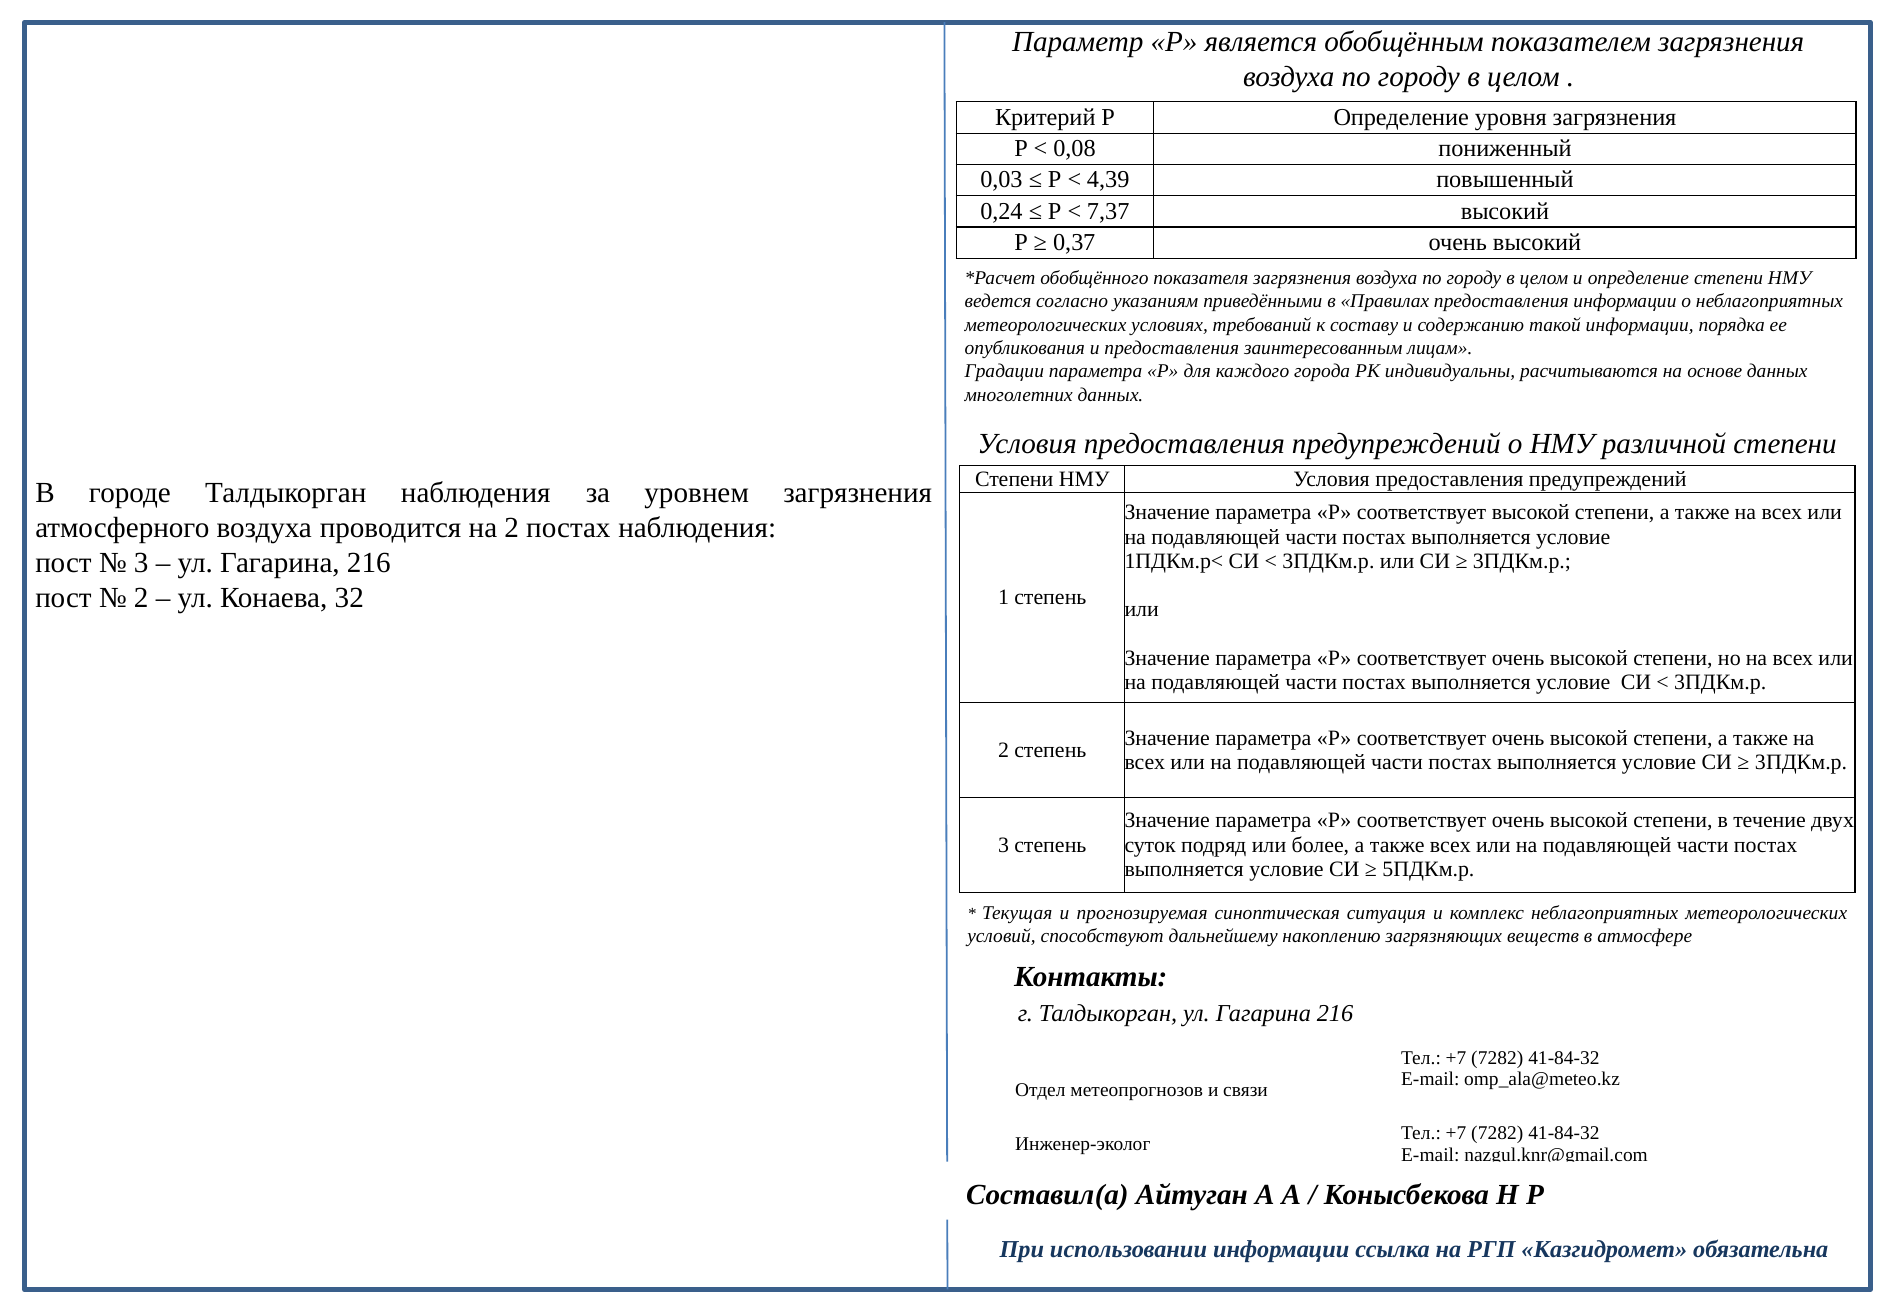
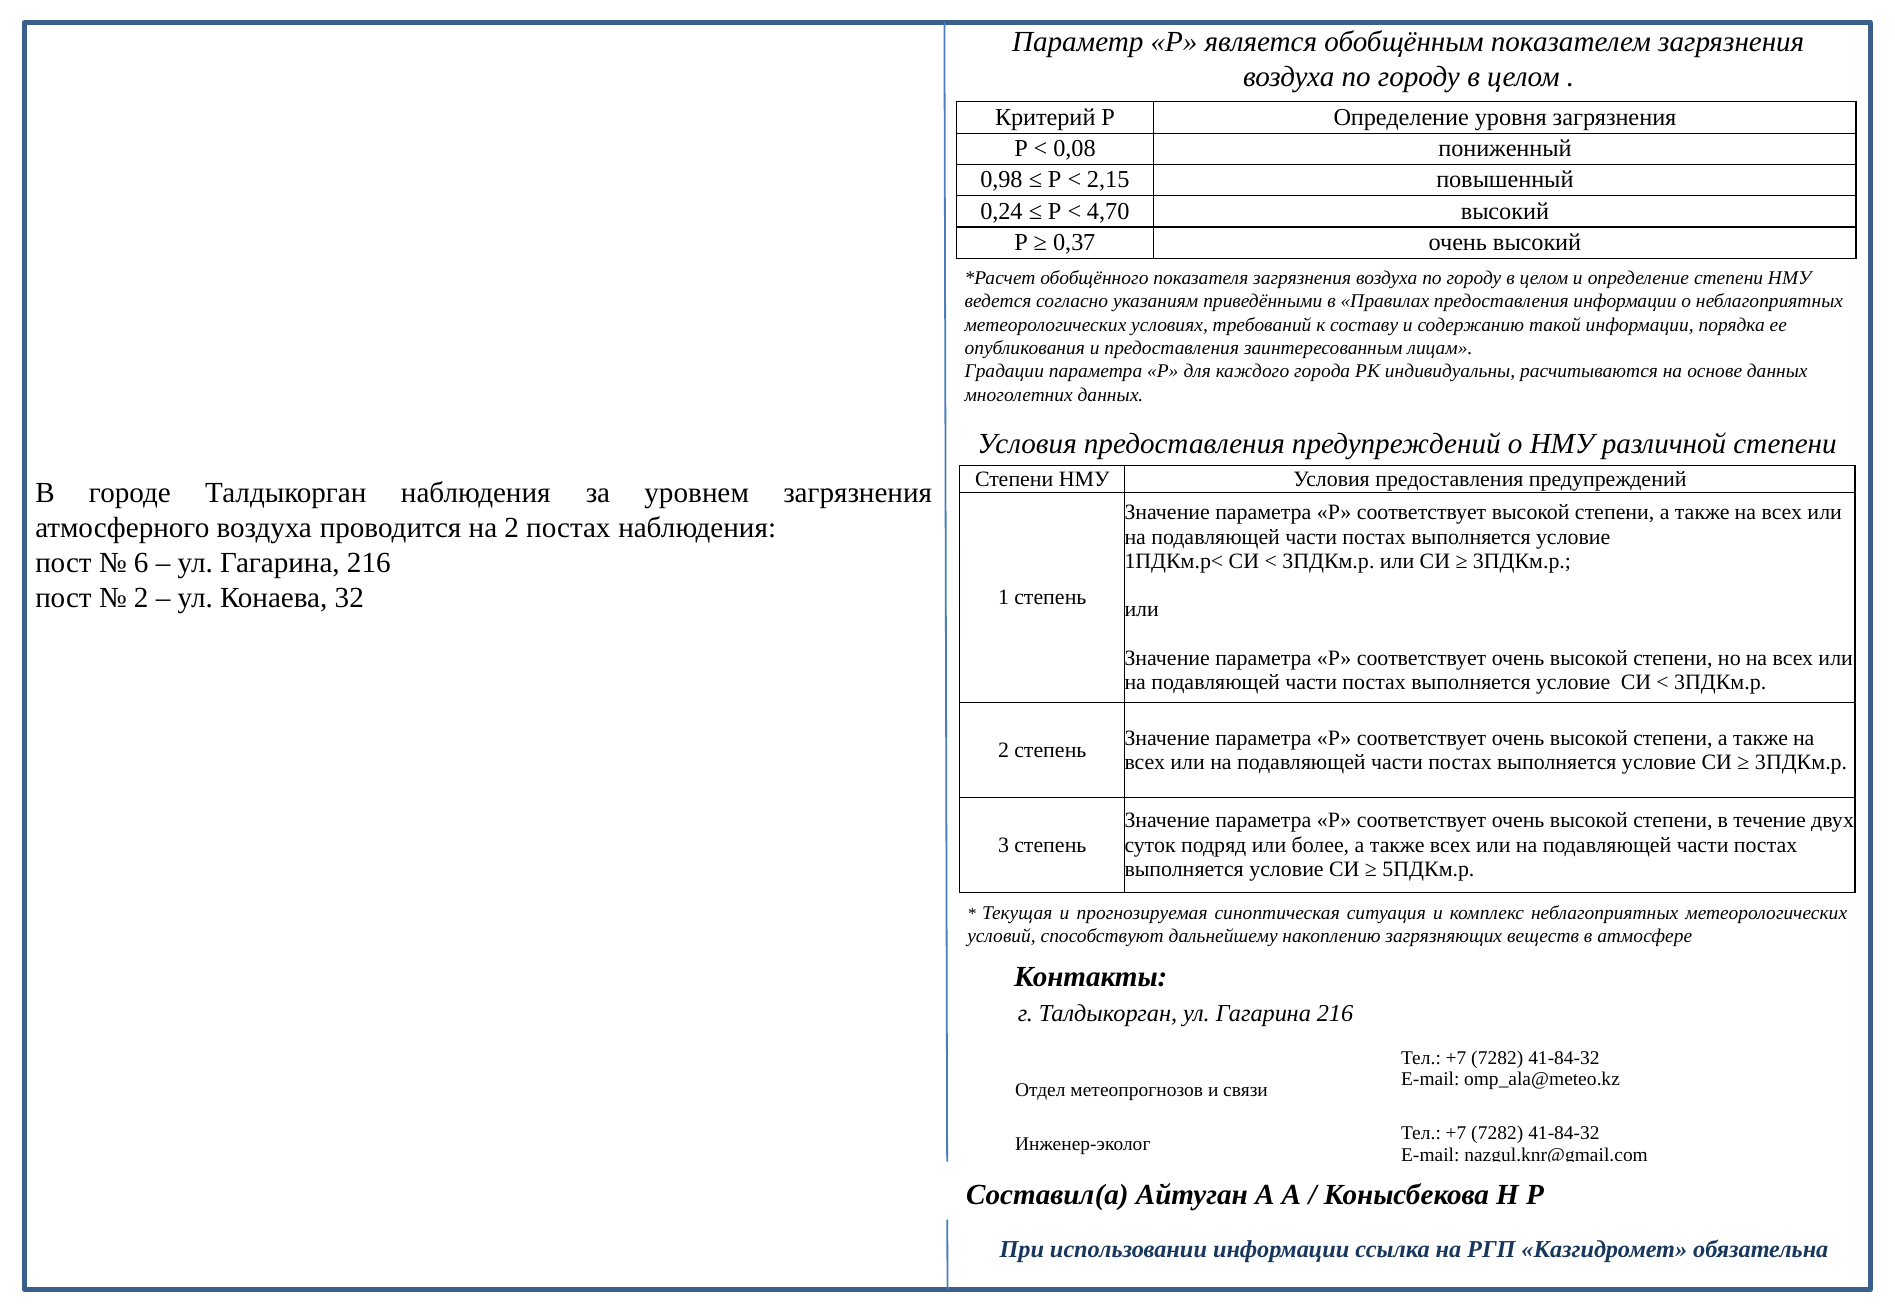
0,03: 0,03 -> 0,98
4,39: 4,39 -> 2,15
7,37: 7,37 -> 4,70
3 at (141, 563): 3 -> 6
